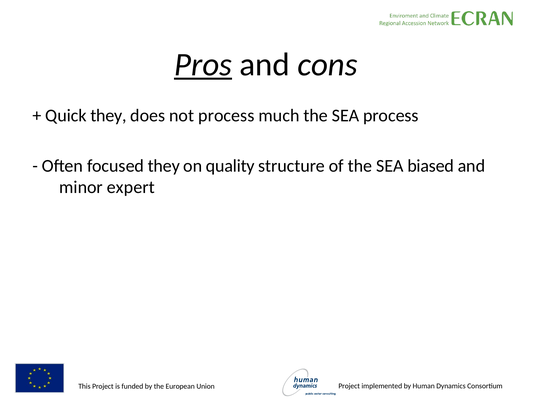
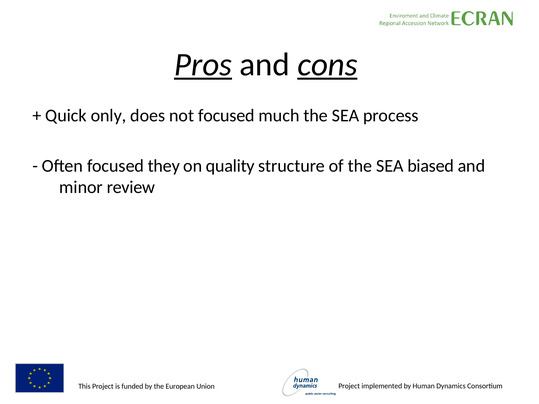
cons underline: none -> present
Quick they: they -> only
not process: process -> focused
expert: expert -> review
